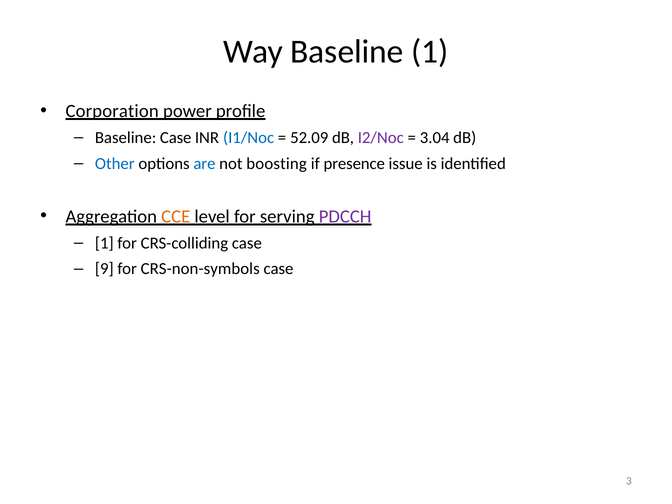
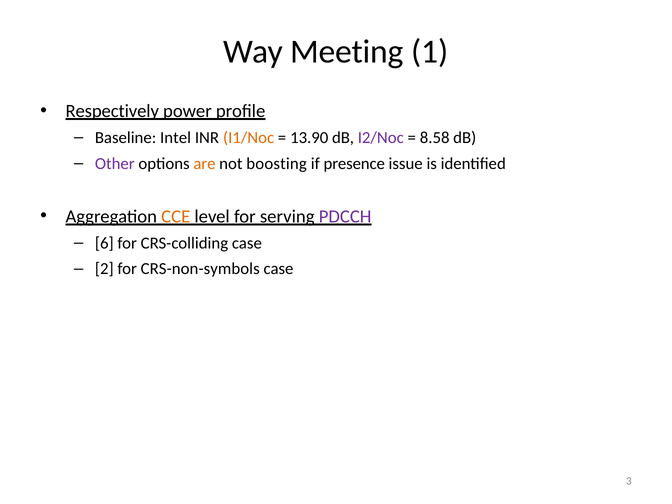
Way Baseline: Baseline -> Meeting
Corporation: Corporation -> Respectively
Baseline Case: Case -> Intel
I1/Noc colour: blue -> orange
52.09: 52.09 -> 13.90
3.04: 3.04 -> 8.58
Other colour: blue -> purple
are colour: blue -> orange
1 at (104, 243): 1 -> 6
9: 9 -> 2
